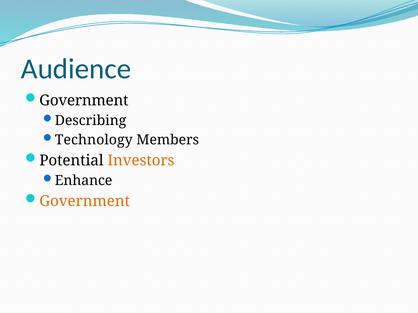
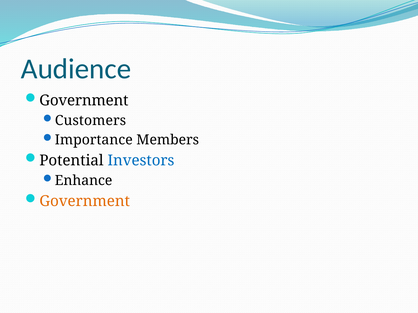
Describing: Describing -> Customers
Technology: Technology -> Importance
Investors colour: orange -> blue
